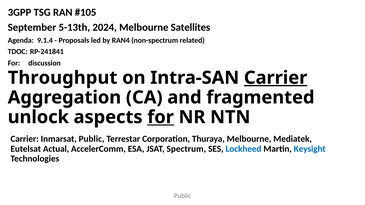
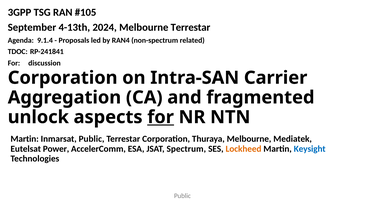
5-13th: 5-13th -> 4-13th
Melbourne Satellites: Satellites -> Terrestar
Throughput at (63, 78): Throughput -> Corporation
Carrier at (276, 78) underline: present -> none
Carrier at (25, 139): Carrier -> Martin
Actual: Actual -> Power
Lockheed colour: blue -> orange
